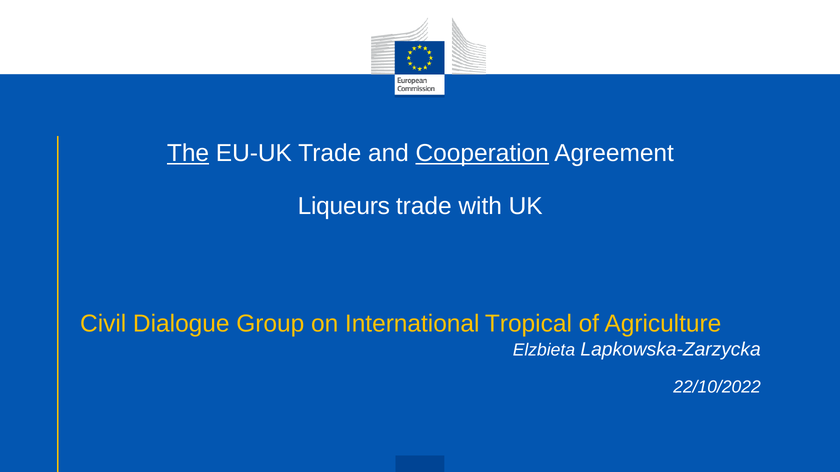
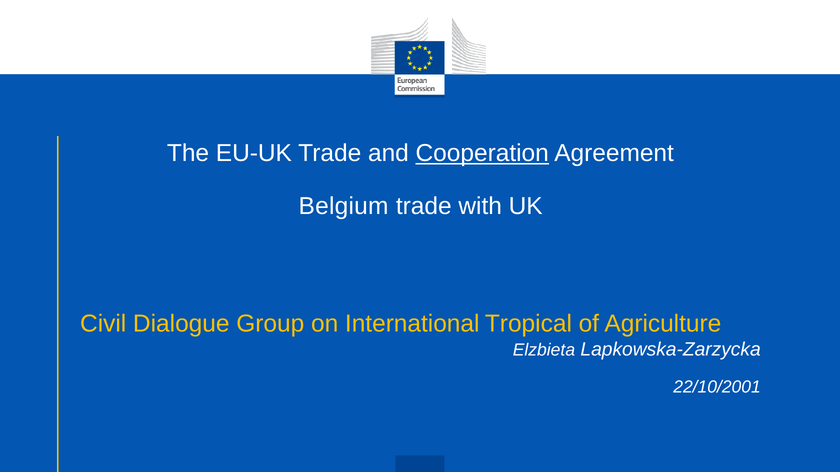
The underline: present -> none
Liqueurs: Liqueurs -> Belgium
22/10/2022: 22/10/2022 -> 22/10/2001
